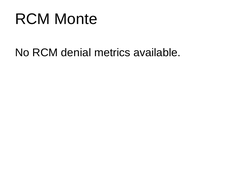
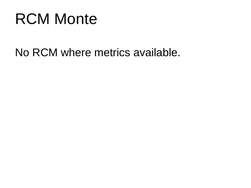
denial: denial -> where
